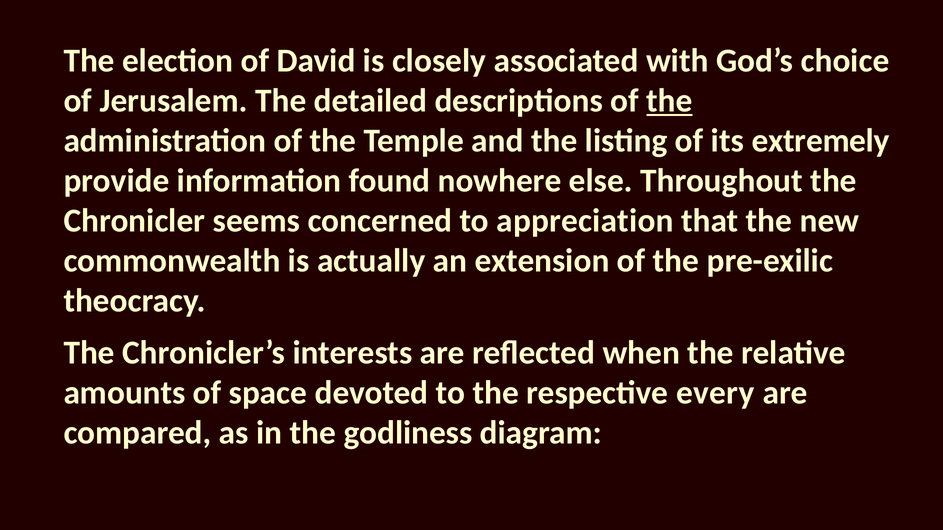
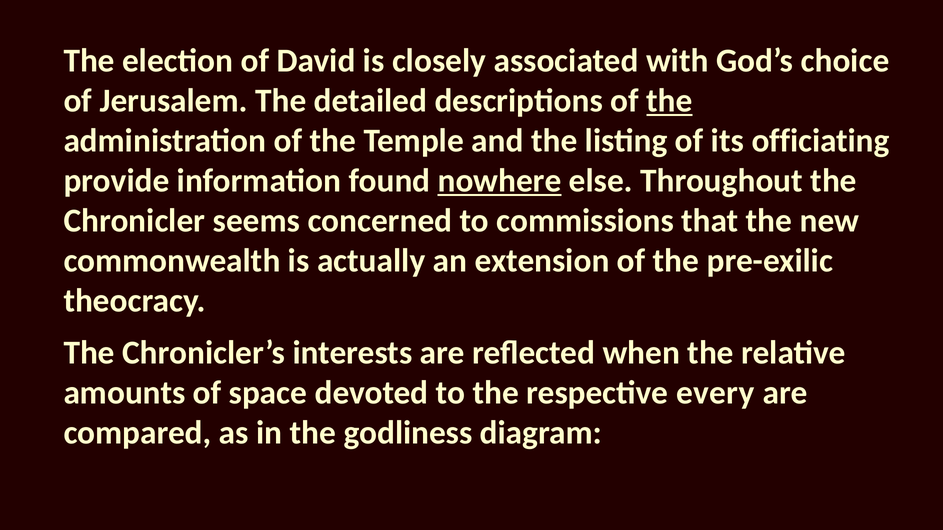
extremely: extremely -> officiating
nowhere underline: none -> present
appreciation: appreciation -> commissions
